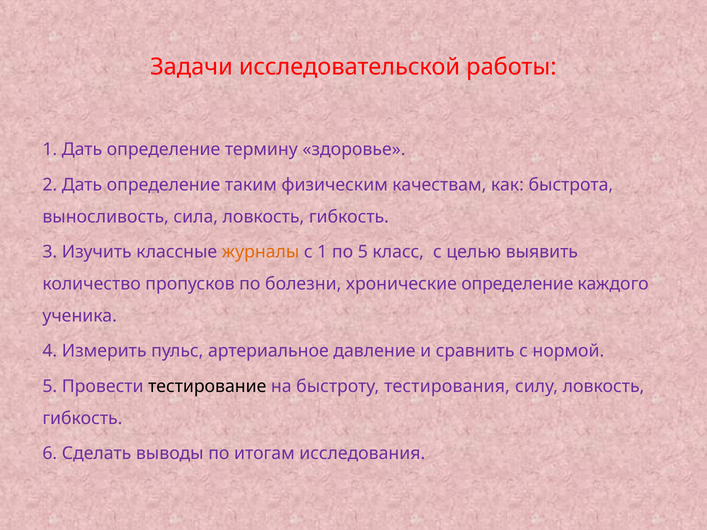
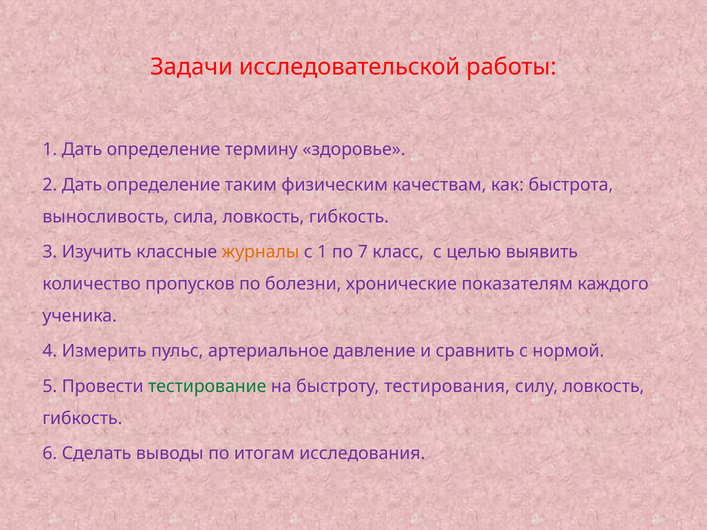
по 5: 5 -> 7
хронические определение: определение -> показателям
тестирование colour: black -> green
